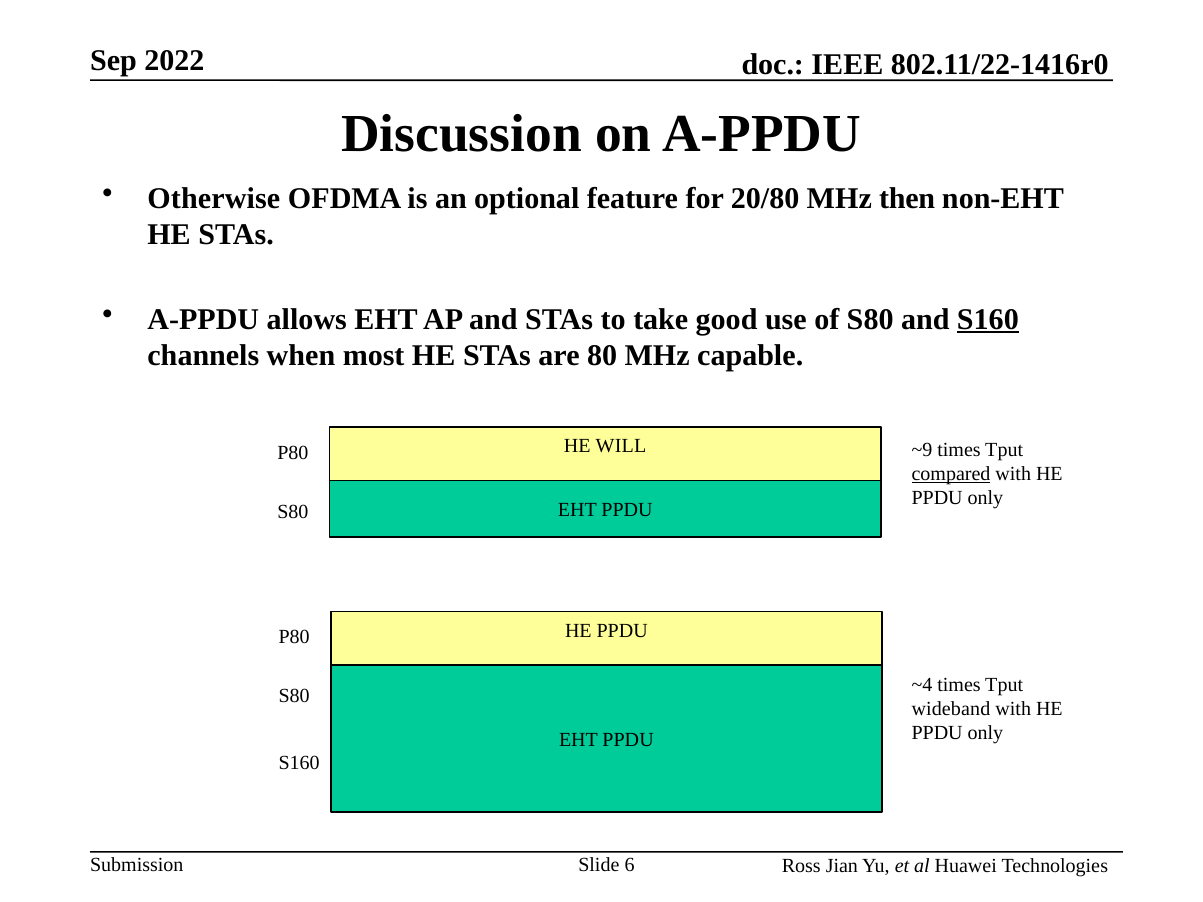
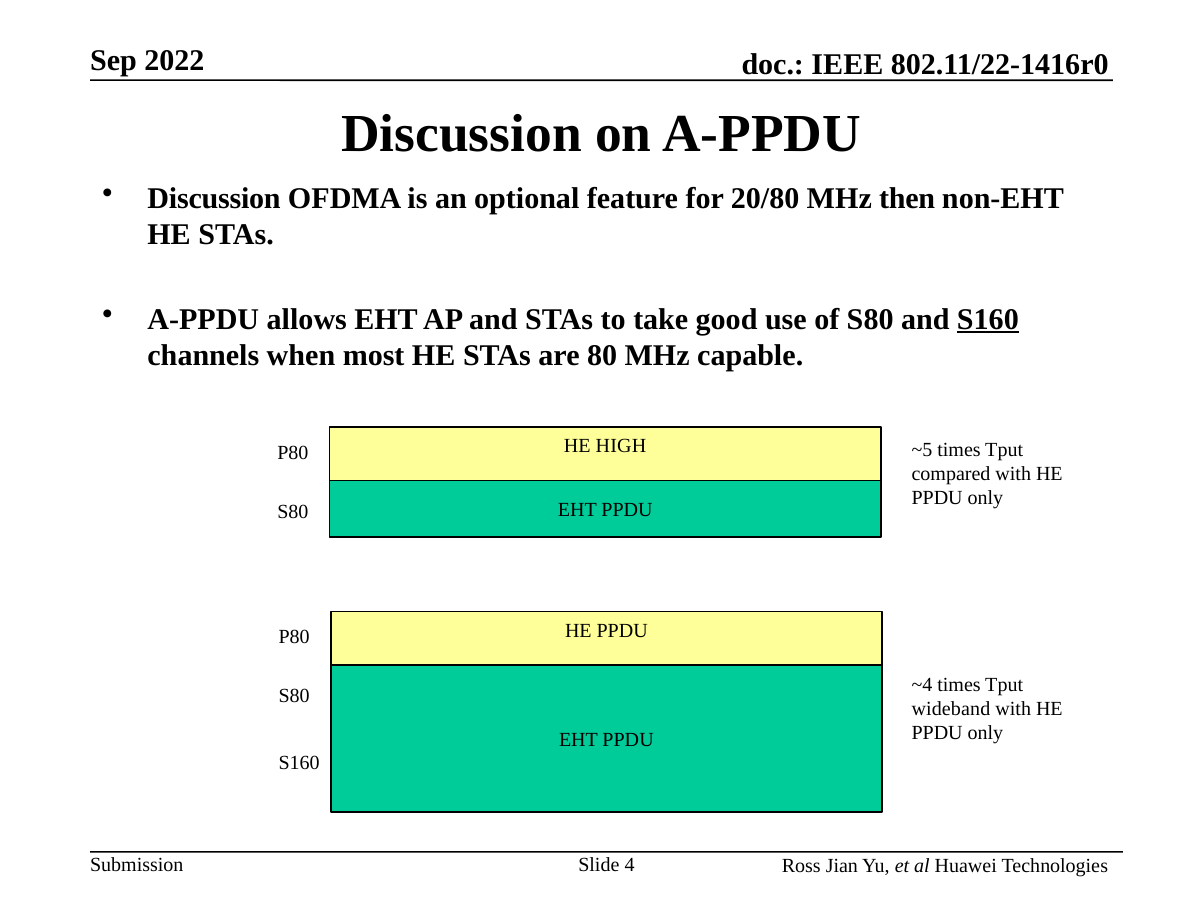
Otherwise at (214, 199): Otherwise -> Discussion
WILL: WILL -> HIGH
~9: ~9 -> ~5
compared underline: present -> none
6: 6 -> 4
